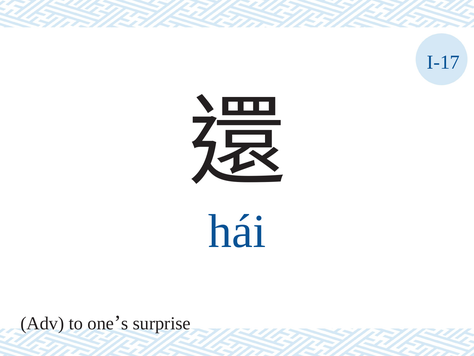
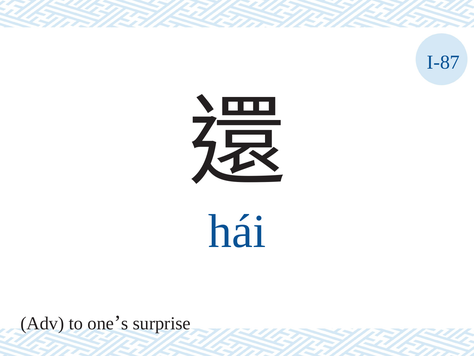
I-17: I-17 -> I-87
